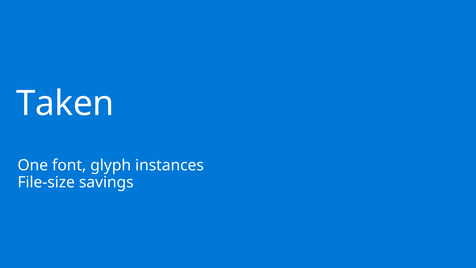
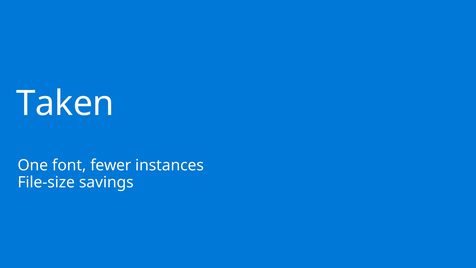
glyph: glyph -> fewer
